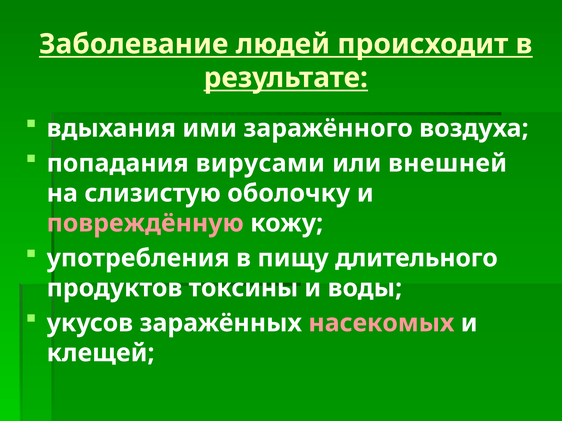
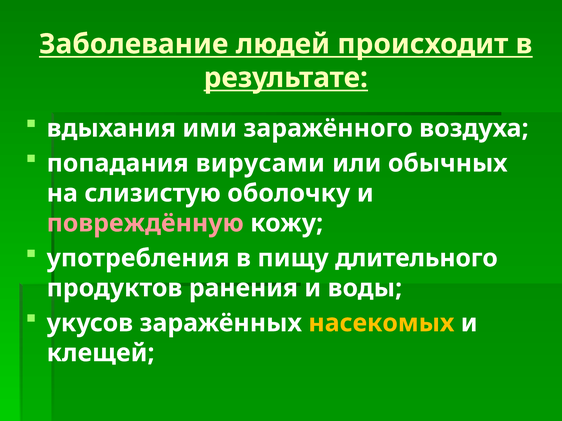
внешней: внешней -> обычных
токсины: токсины -> ранения
насекомых colour: pink -> yellow
